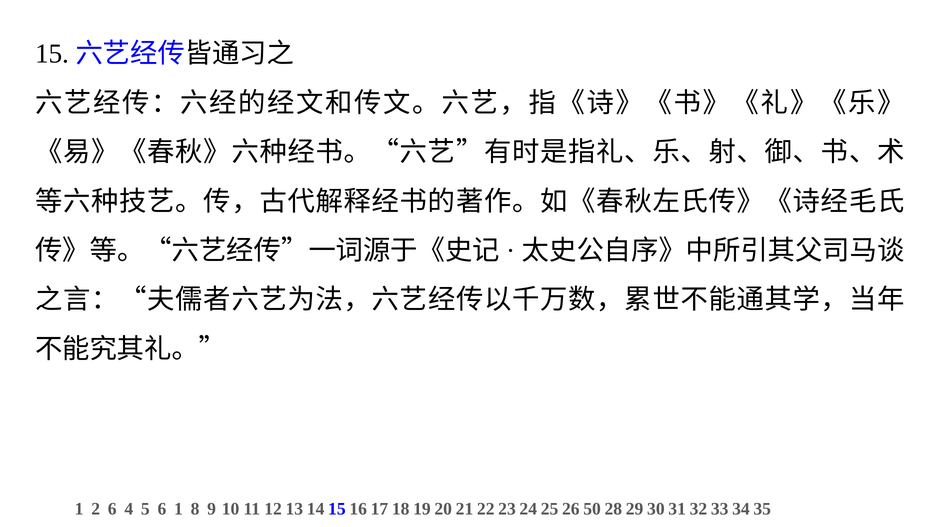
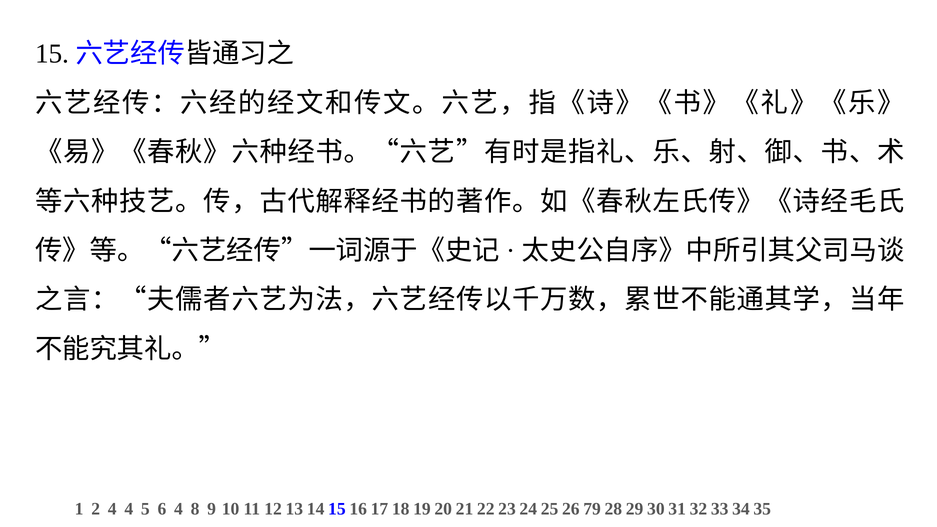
2 6: 6 -> 4
6 1: 1 -> 4
50: 50 -> 79
